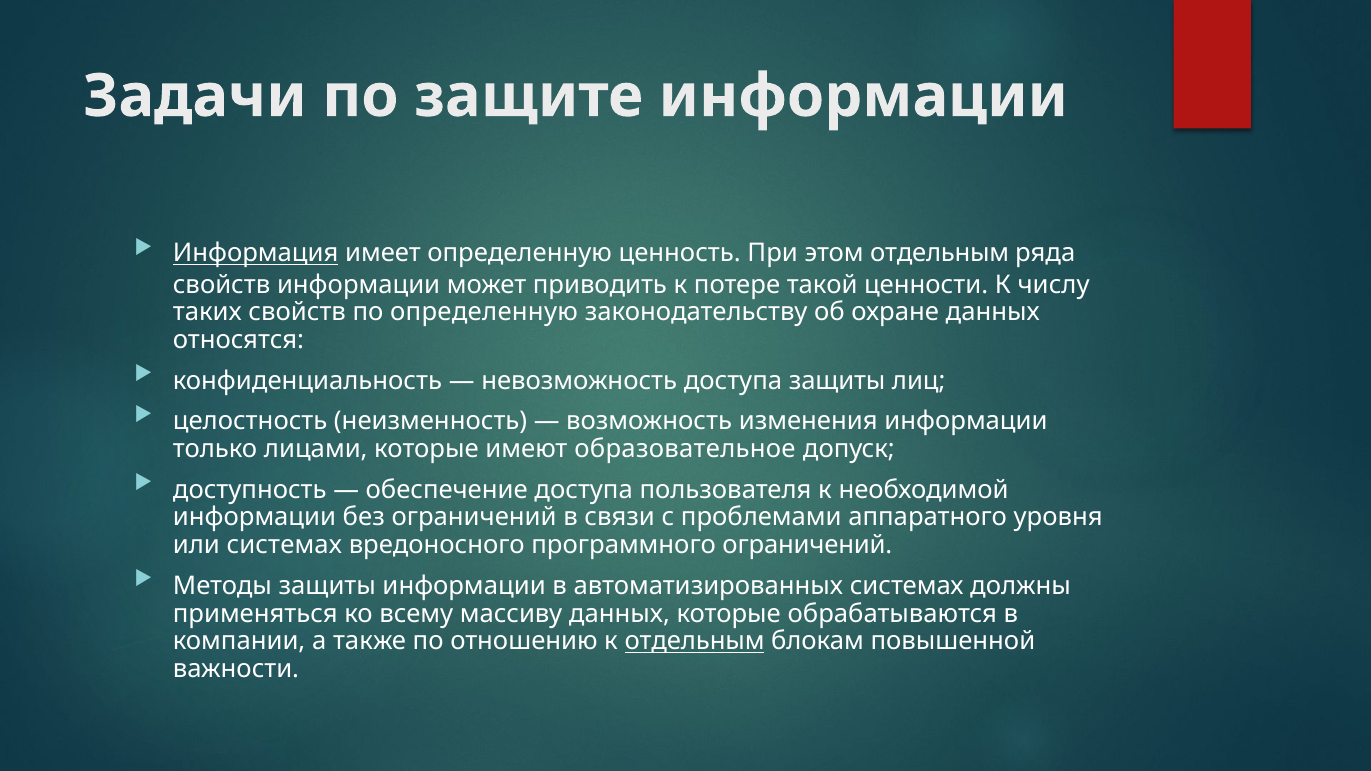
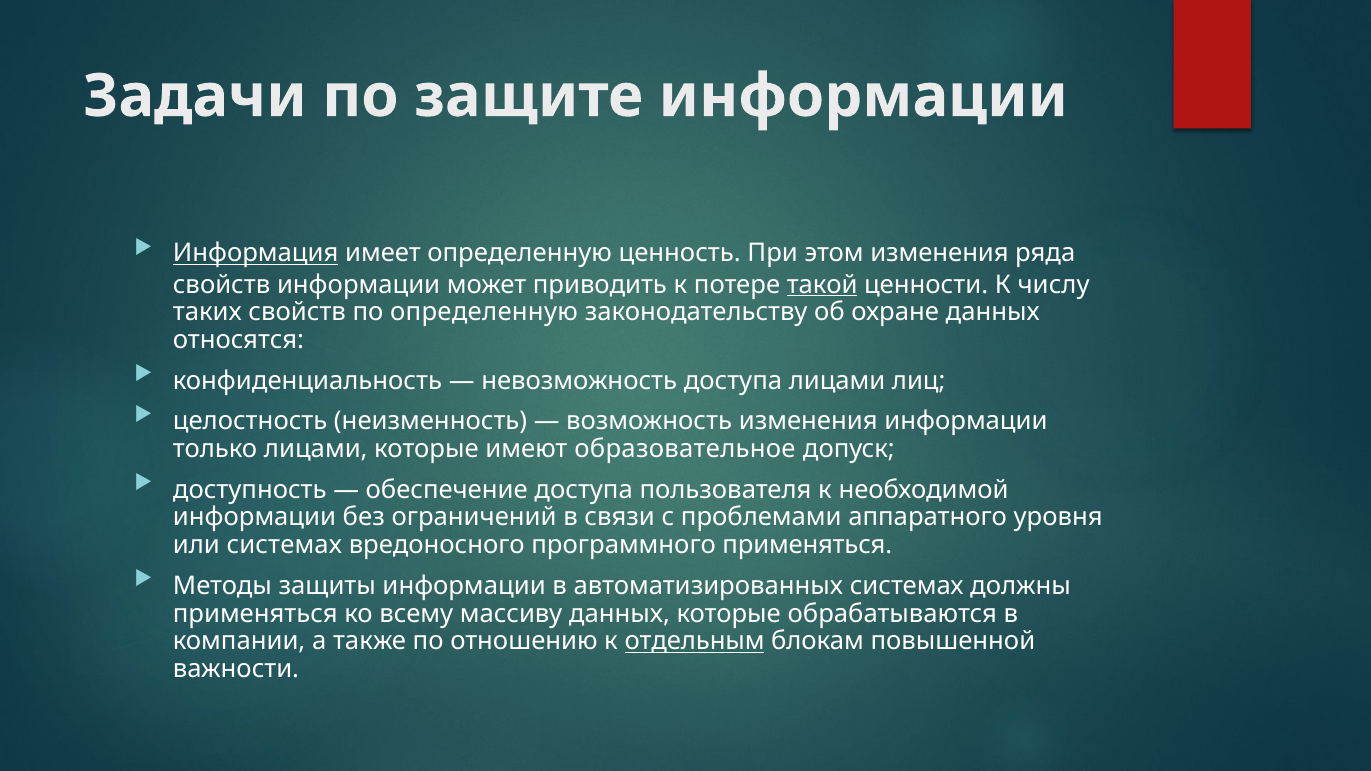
этом отдельным: отдельным -> изменения
такой underline: none -> present
доступа защиты: защиты -> лицами
программного ограничений: ограничений -> применяться
